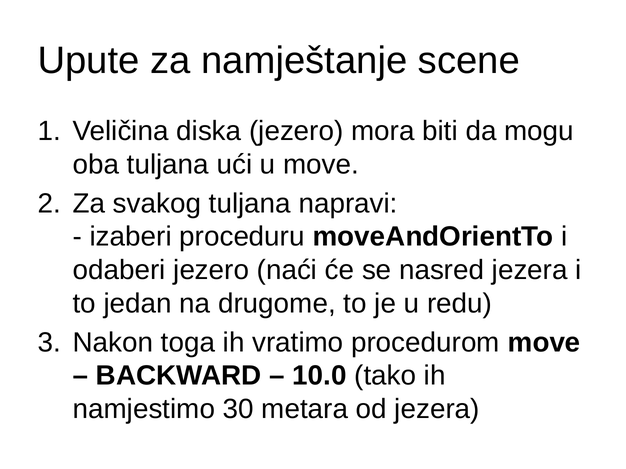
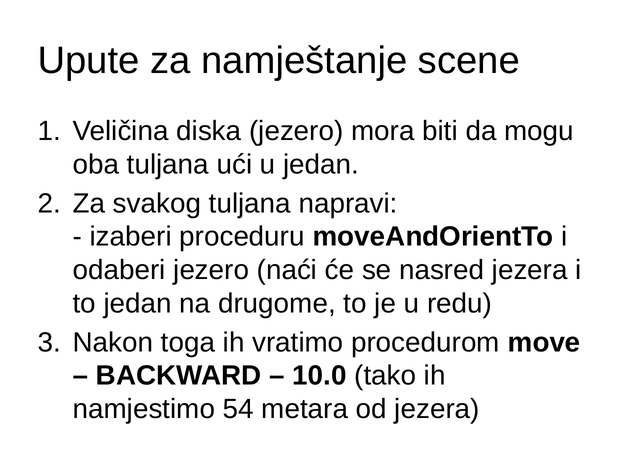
u move: move -> jedan
30: 30 -> 54
